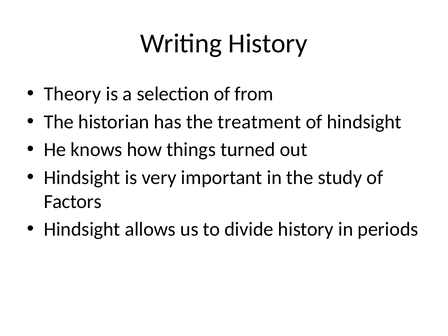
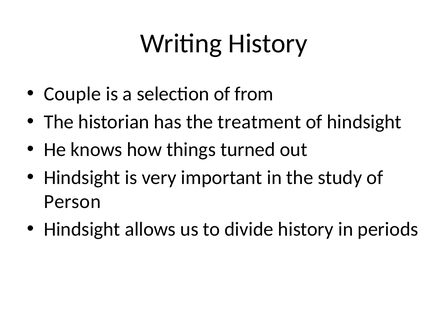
Theory: Theory -> Couple
Factors: Factors -> Person
